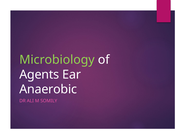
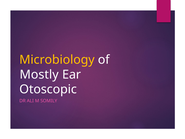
Microbiology colour: light green -> yellow
Agents: Agents -> Mostly
Anaerobic: Anaerobic -> Otoscopic
